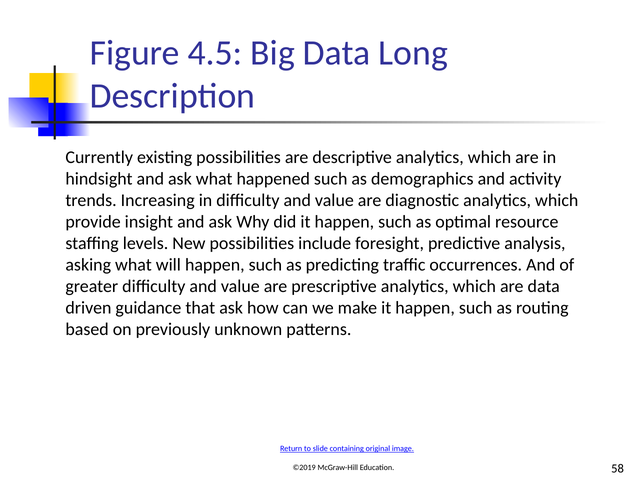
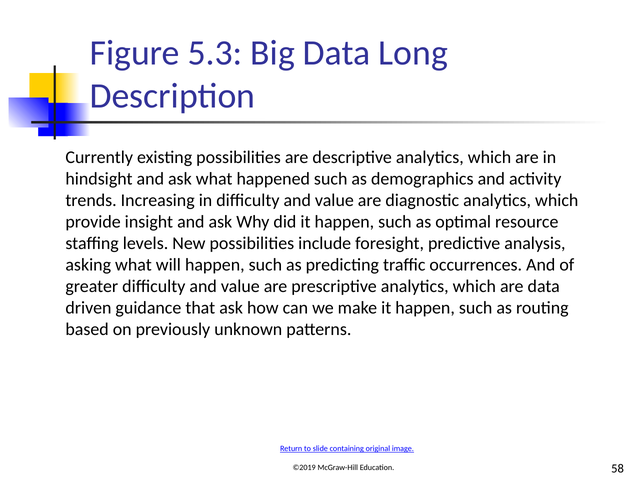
4.5: 4.5 -> 5.3
